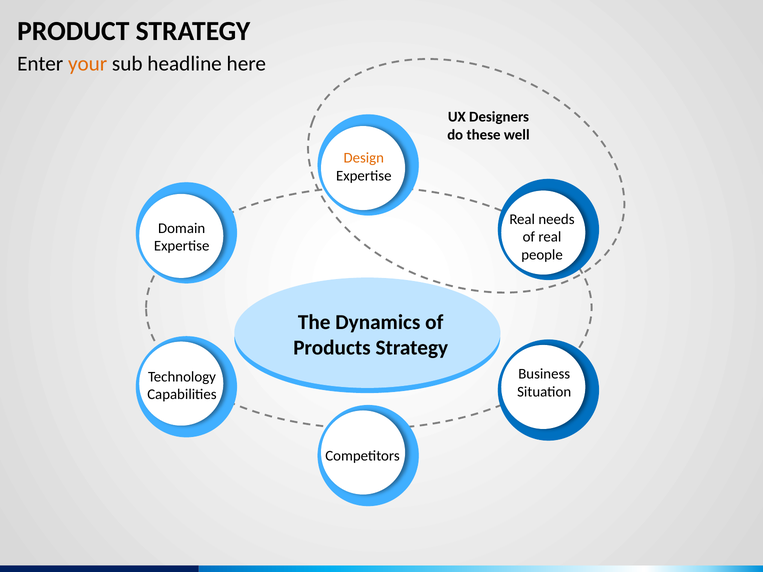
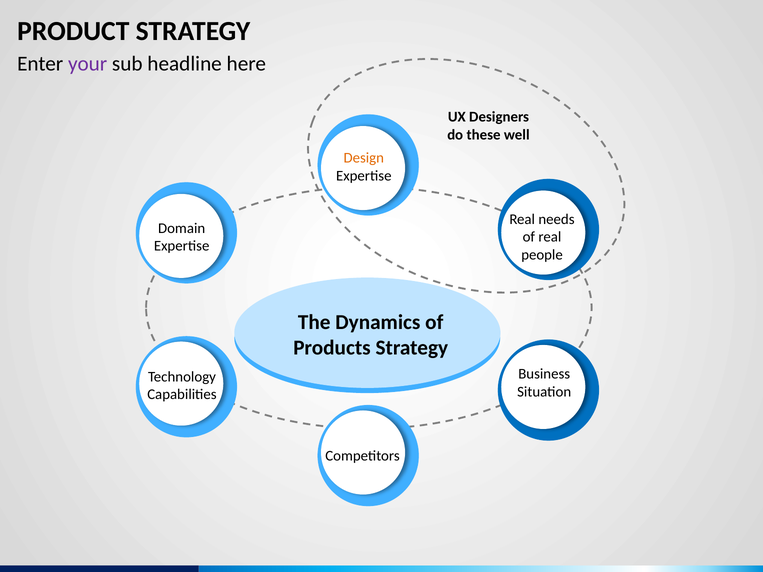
your colour: orange -> purple
